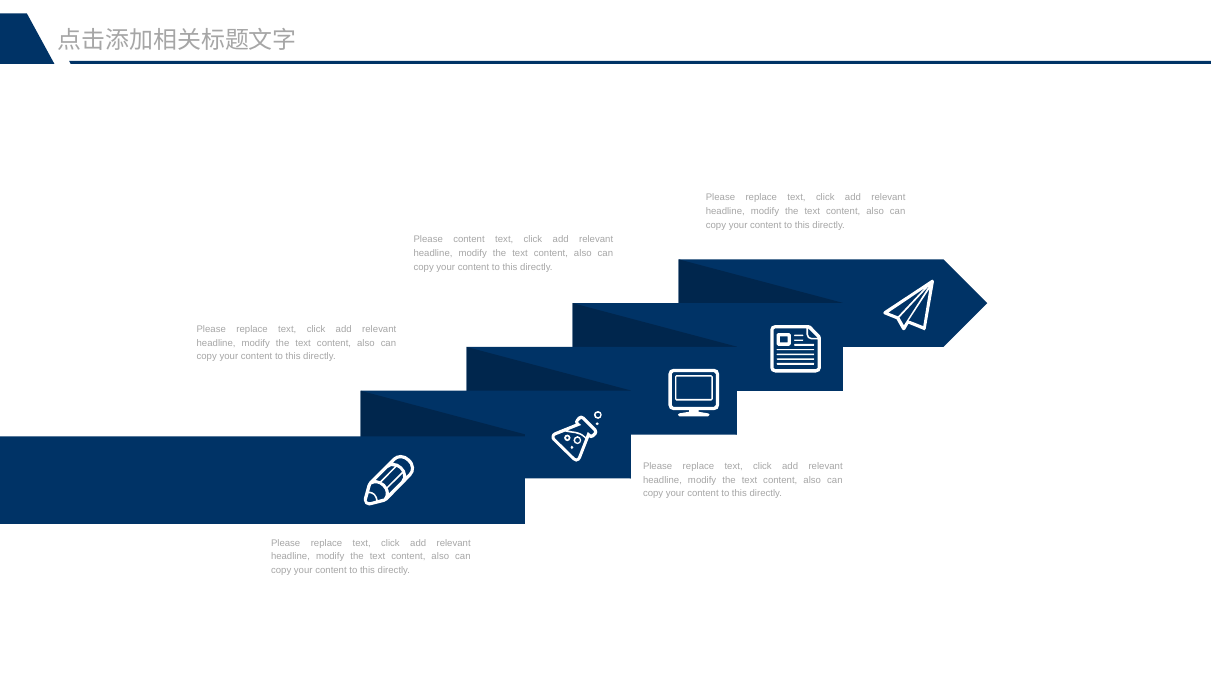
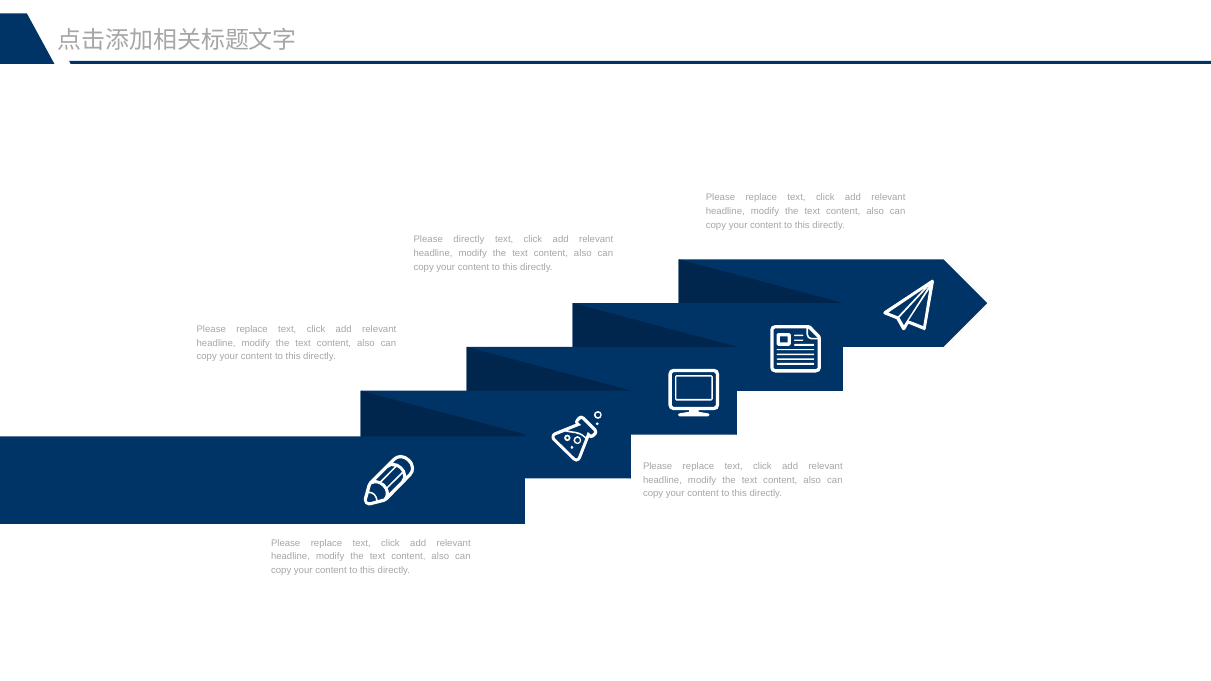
Please content: content -> directly
